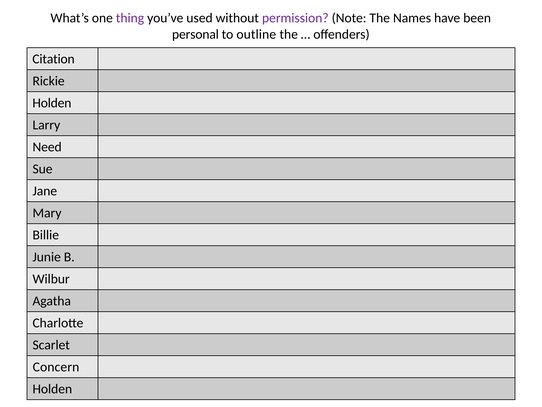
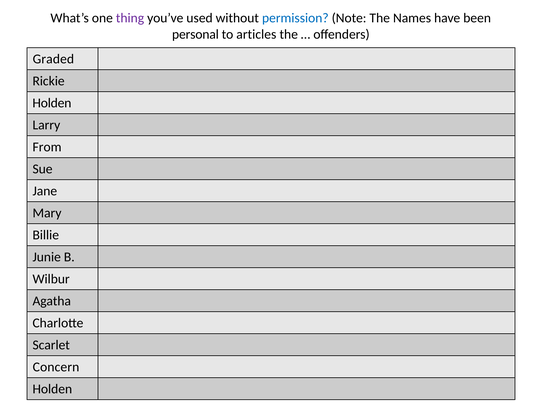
permission colour: purple -> blue
outline: outline -> articles
Citation: Citation -> Graded
Need: Need -> From
